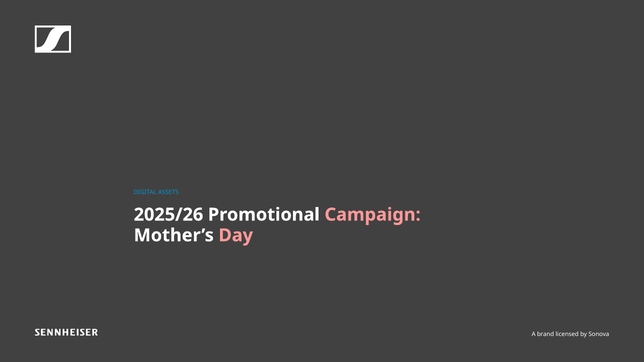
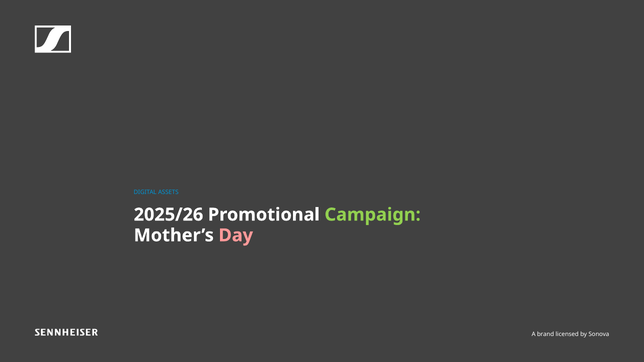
Campaign colour: pink -> light green
